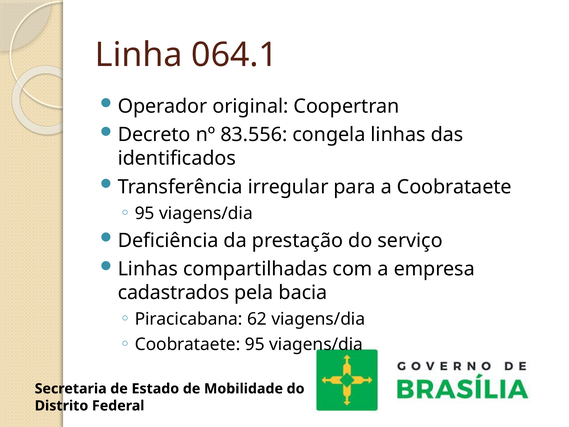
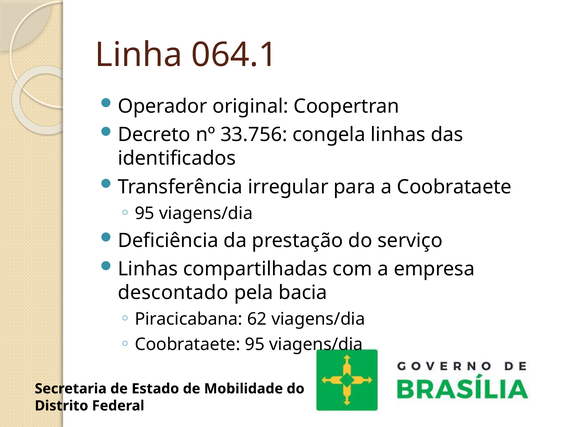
83.556: 83.556 -> 33.756
cadastrados: cadastrados -> descontado
